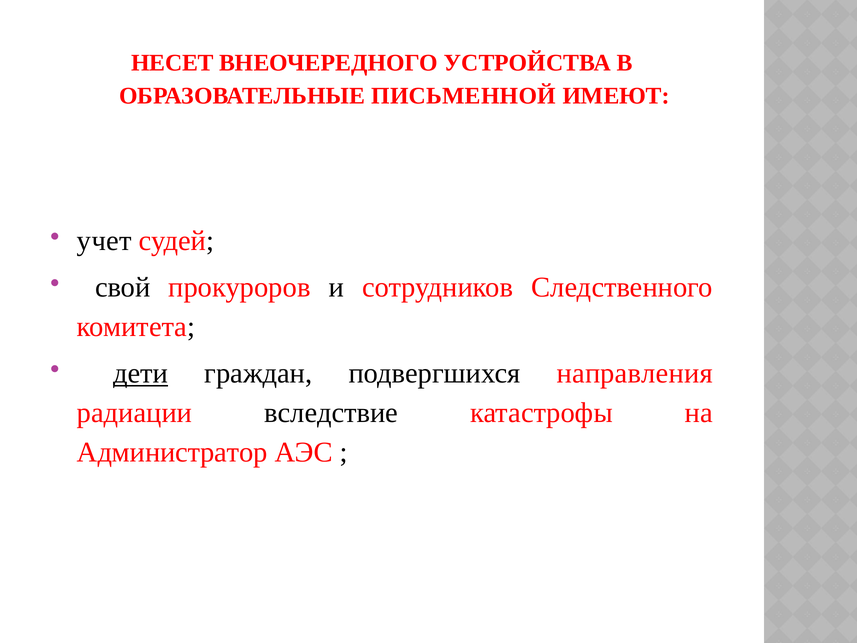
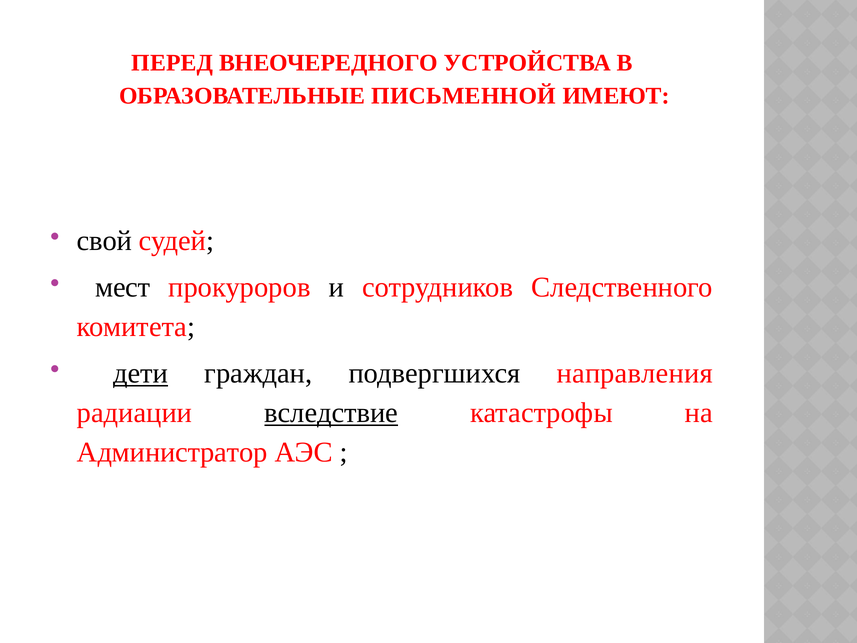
НЕСЕТ: НЕСЕТ -> ПЕРЕД
учет: учет -> свой
свой: свой -> мест
вследствие underline: none -> present
